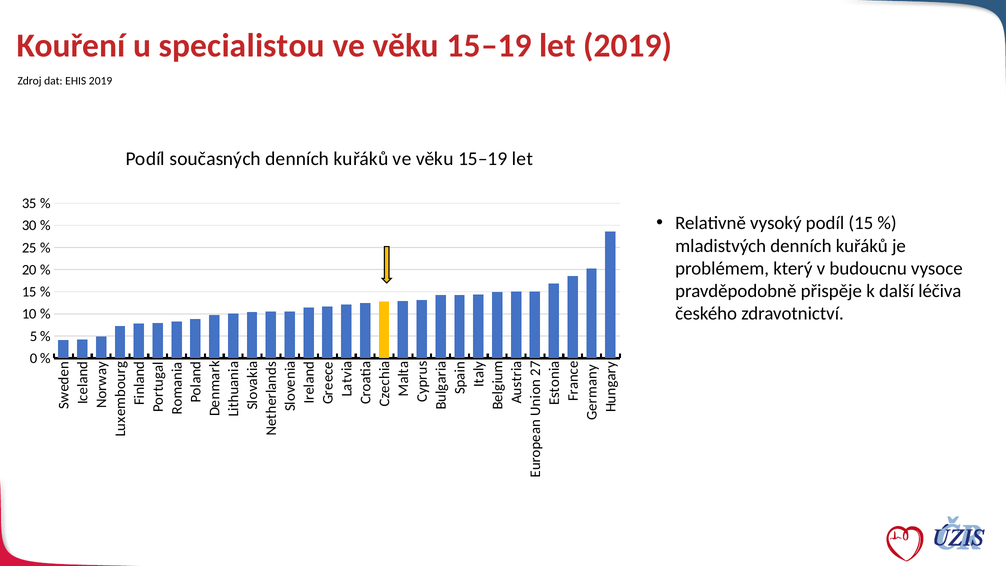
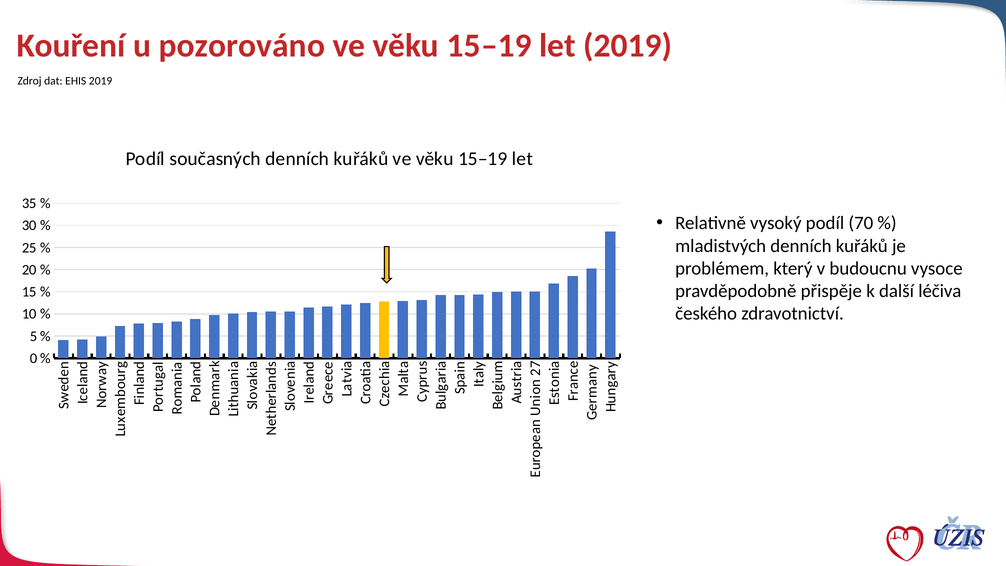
specialistou: specialistou -> pozorováno
podíl 15: 15 -> 70
